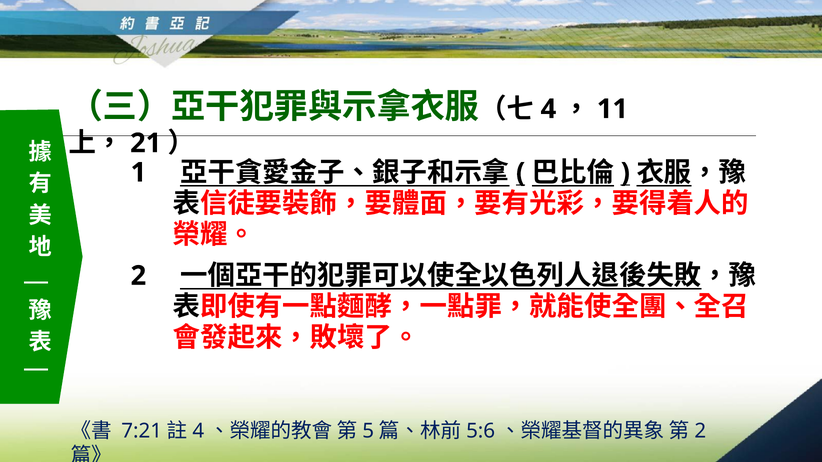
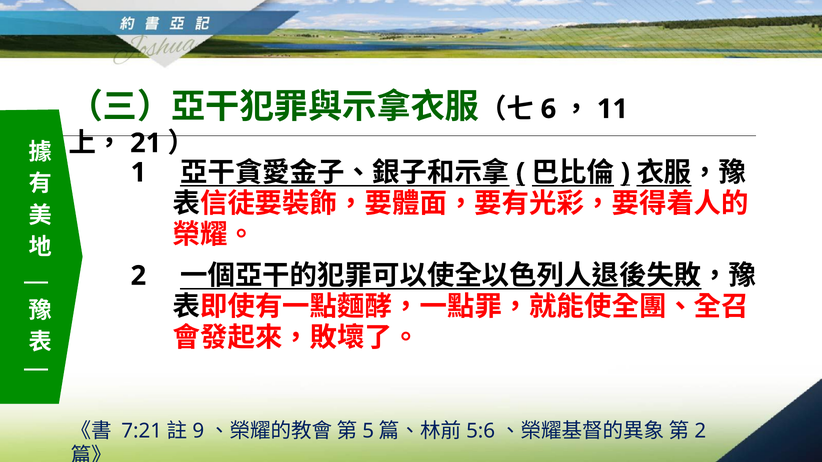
4 at (548, 109): 4 -> 6
4 at (198, 431): 4 -> 9
